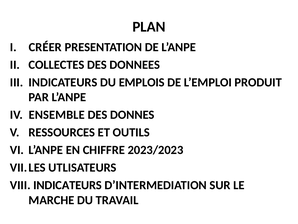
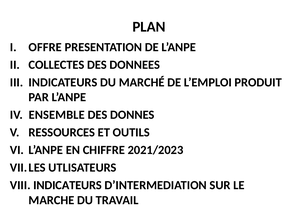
CRÉER: CRÉER -> OFFRE
EMPLOIS: EMPLOIS -> MARCHÉ
2023/2023: 2023/2023 -> 2021/2023
